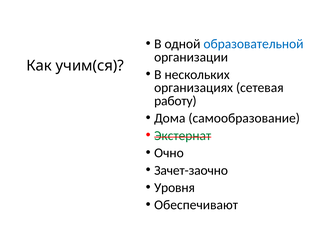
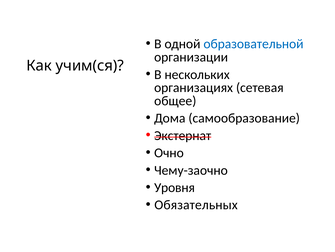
работу: работу -> общее
Экстернат colour: green -> black
Зачет-заочно: Зачет-заочно -> Чему-заочно
Обеспечивают: Обеспечивают -> Обязательных
